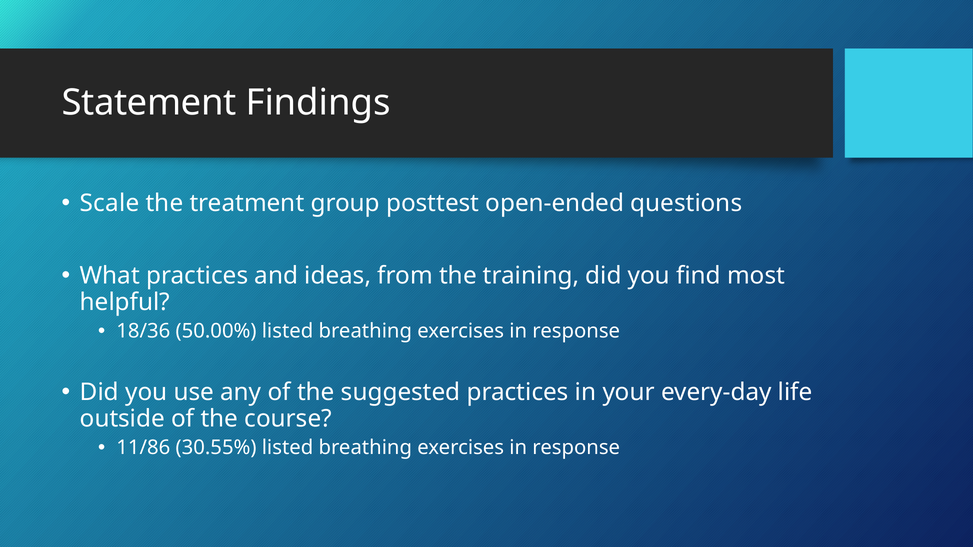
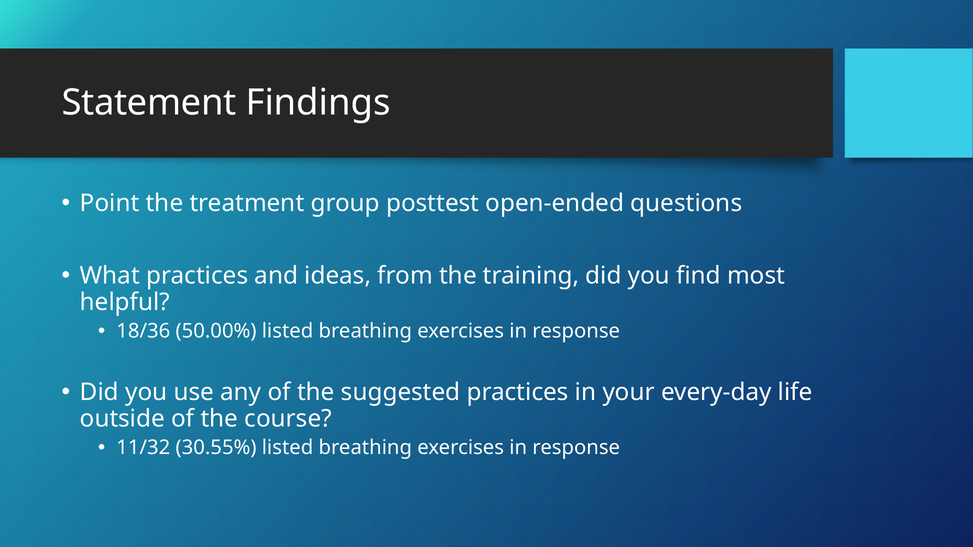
Scale: Scale -> Point
11/86: 11/86 -> 11/32
